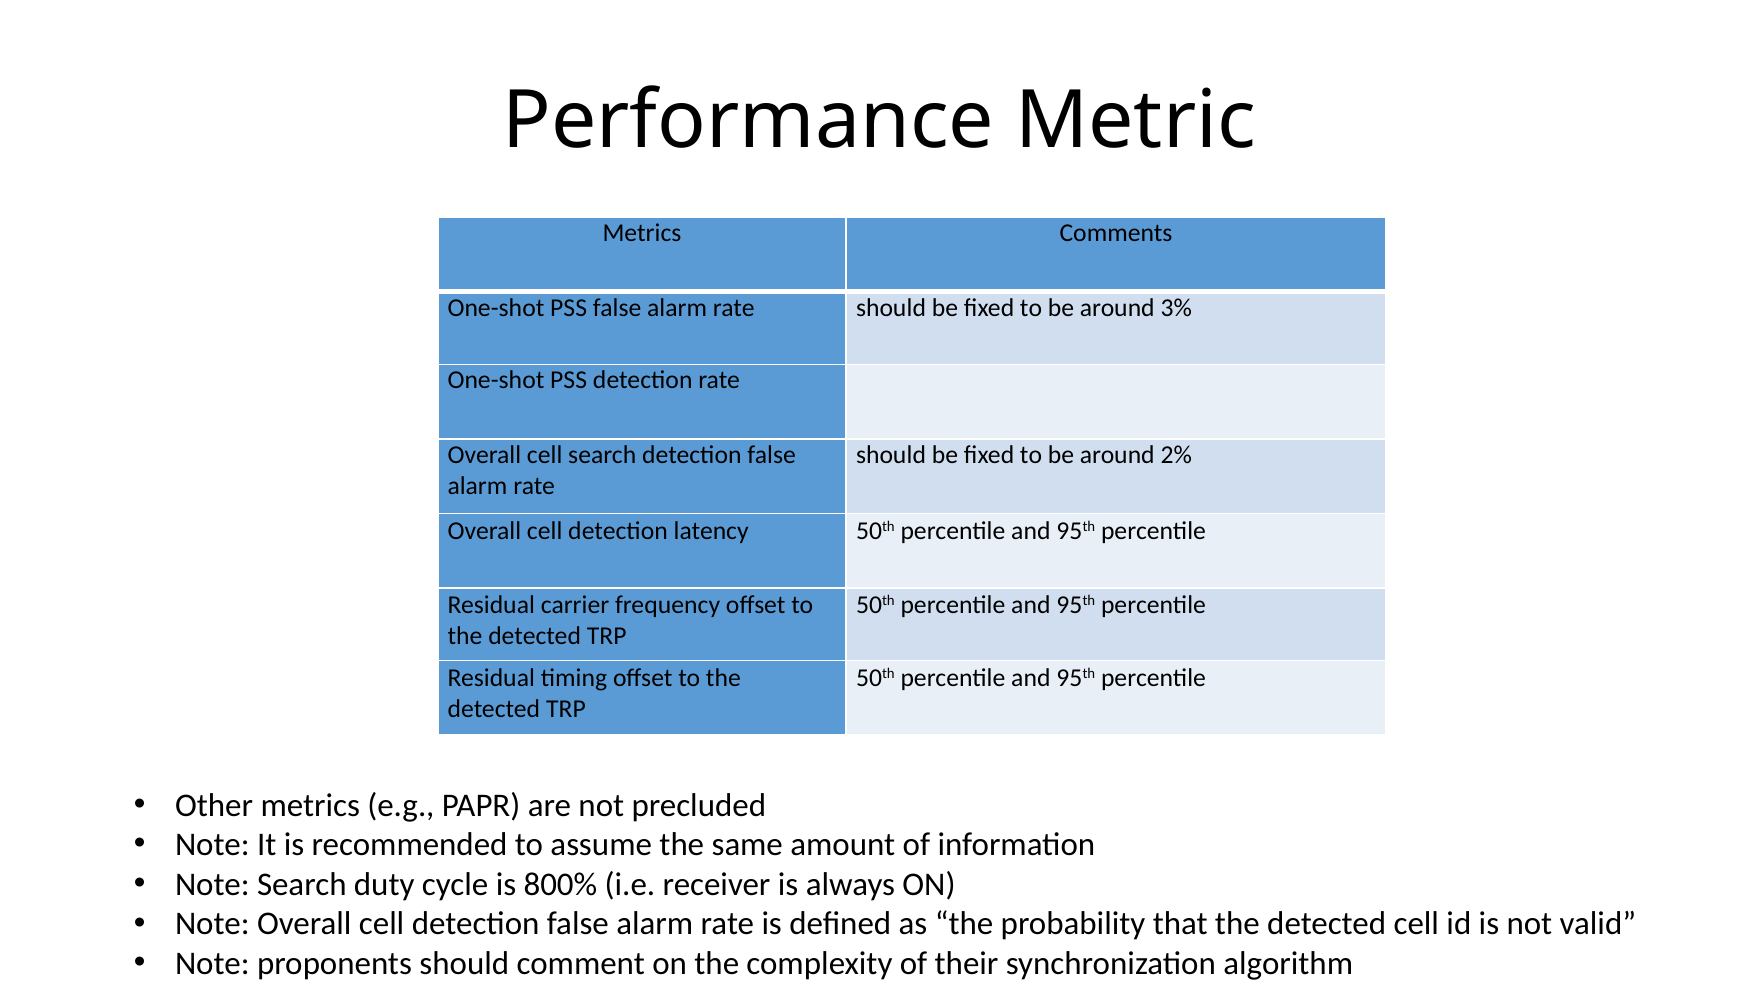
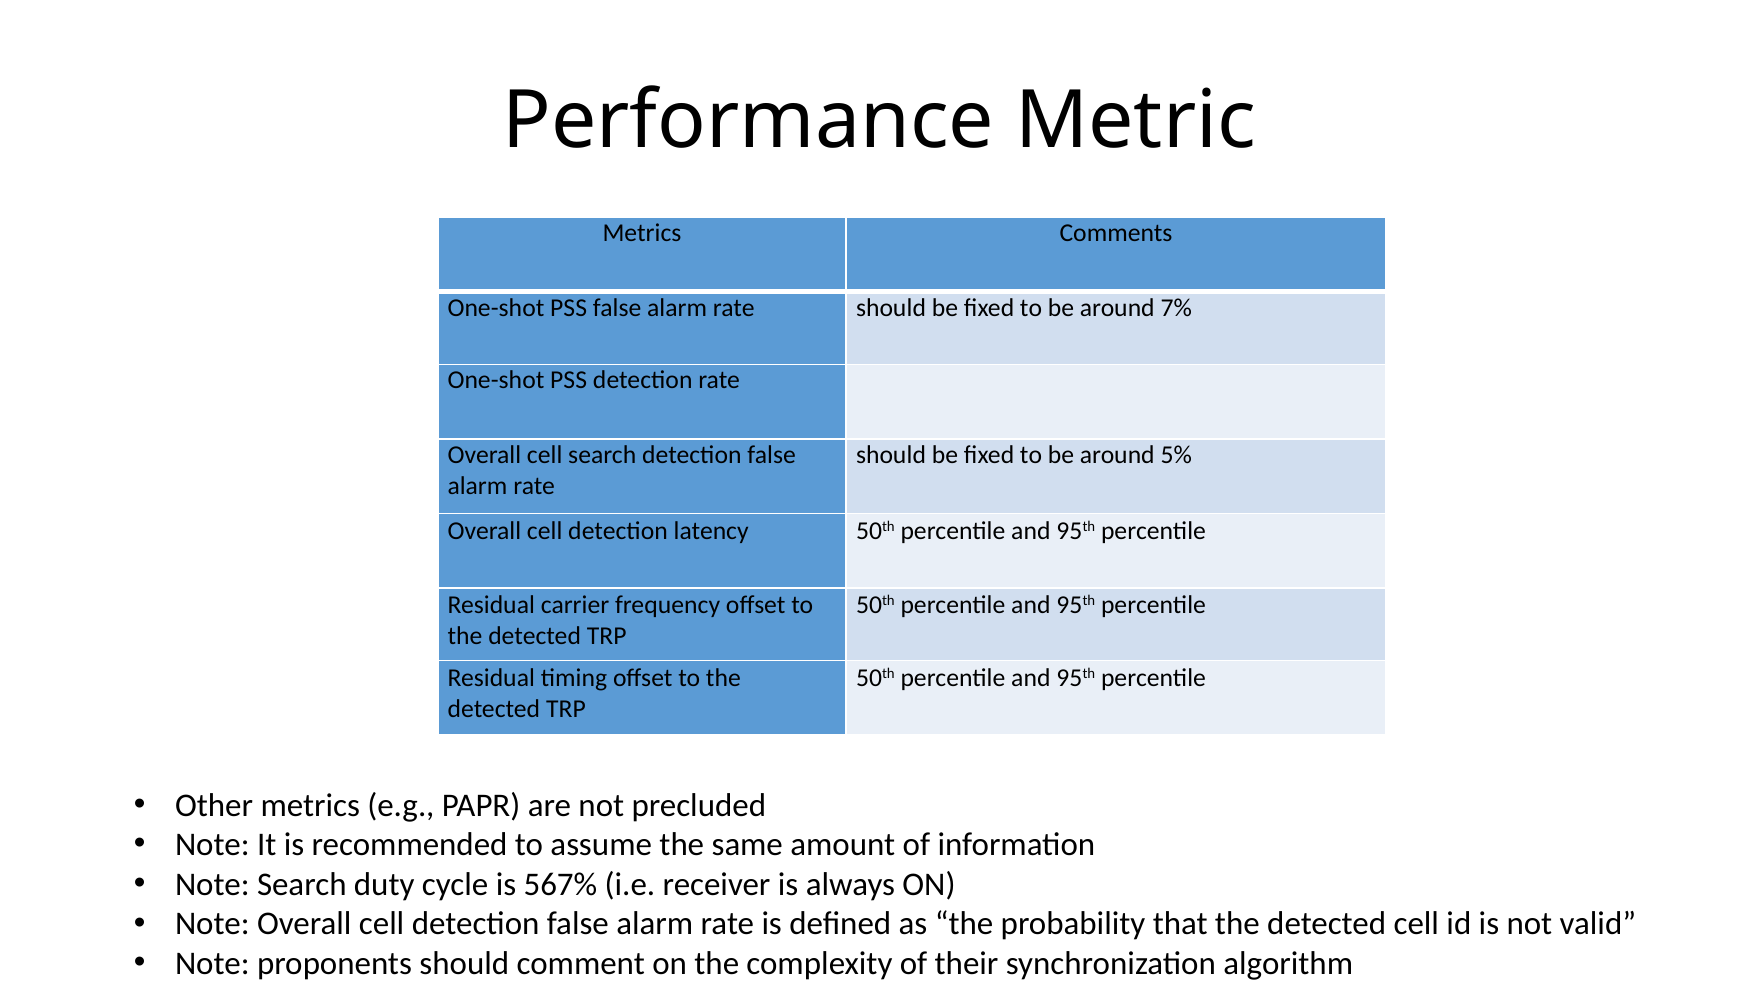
3%: 3% -> 7%
2%: 2% -> 5%
800%: 800% -> 567%
